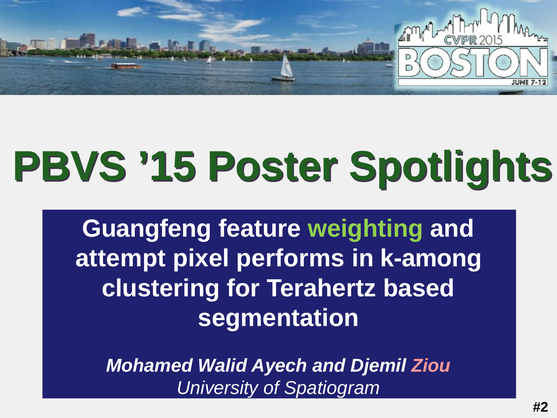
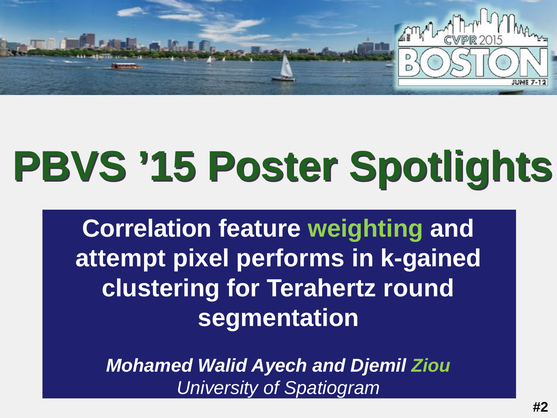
Guangfeng: Guangfeng -> Correlation
k-among: k-among -> k-gained
based: based -> round
Ziou colour: pink -> light green
